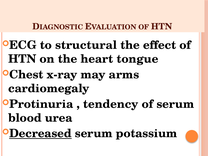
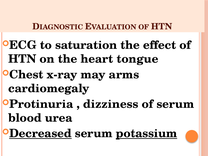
structural: structural -> saturation
tendency: tendency -> dizziness
potassium underline: none -> present
